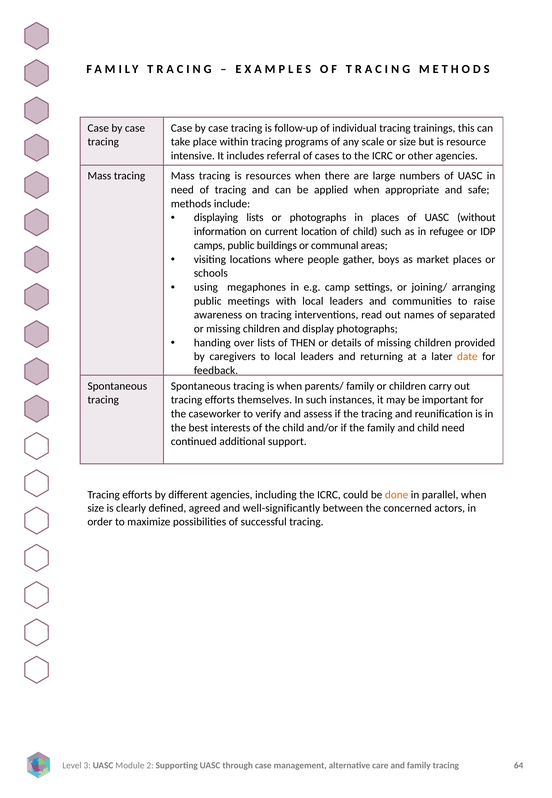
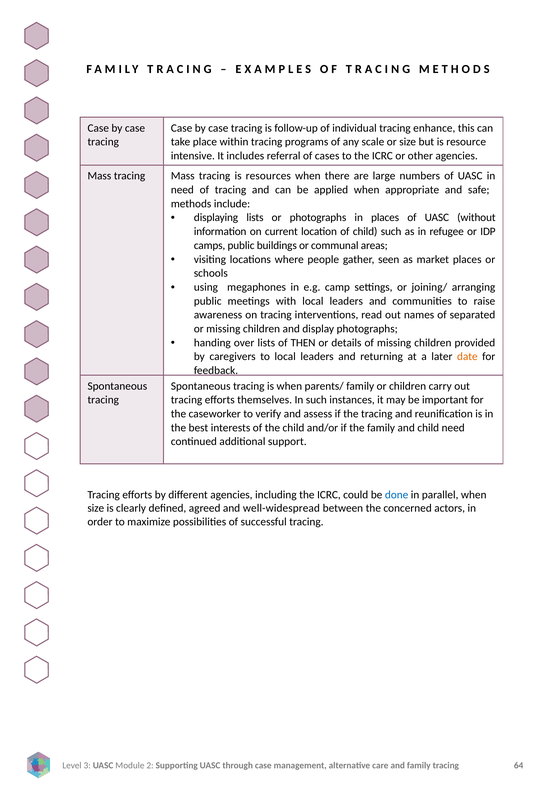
trainings: trainings -> enhance
boys: boys -> seen
done colour: orange -> blue
well-significantly: well-significantly -> well-widespread
